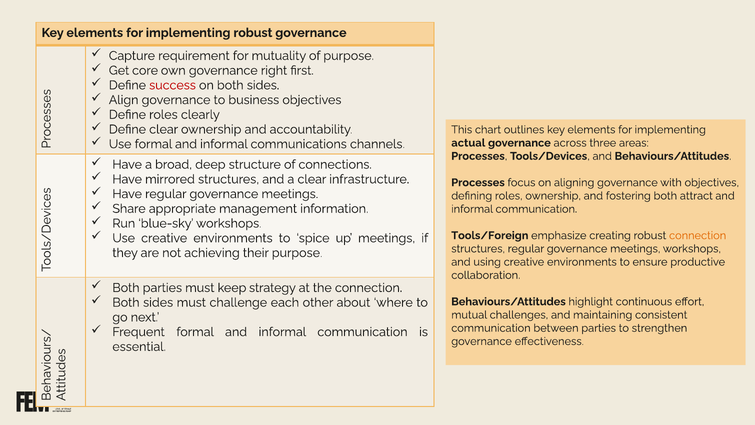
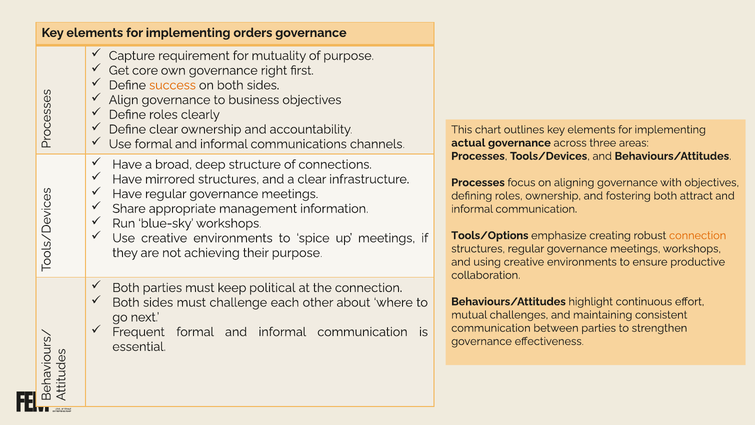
implementing robust: robust -> orders
success colour: red -> orange
Tools/Foreign: Tools/Foreign -> Tools/Options
strategy: strategy -> political
